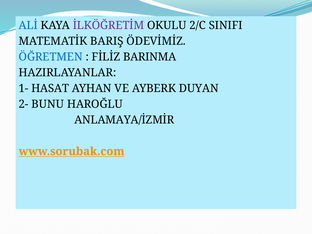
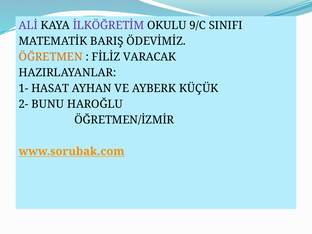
ALİ colour: blue -> purple
2/C: 2/C -> 9/C
ÖĞRETMEN colour: blue -> orange
BARINMA: BARINMA -> VARACAK
DUYAN: DUYAN -> KÜÇÜK
ANLAMAYA/İZMİR: ANLAMAYA/İZMİR -> ÖĞRETMEN/İZMİR
